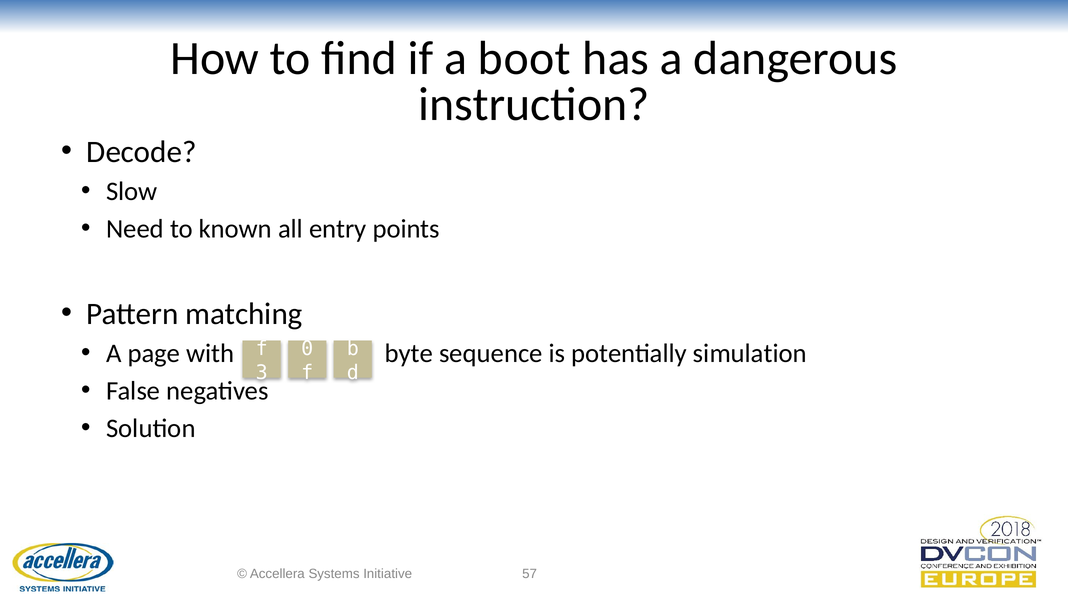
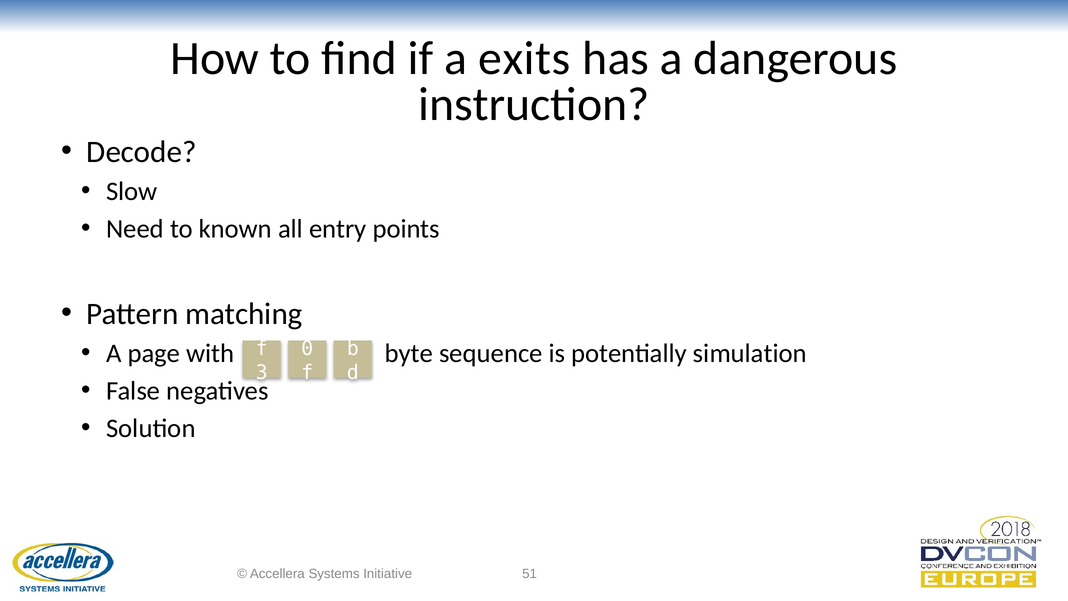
boot: boot -> exits
57: 57 -> 51
